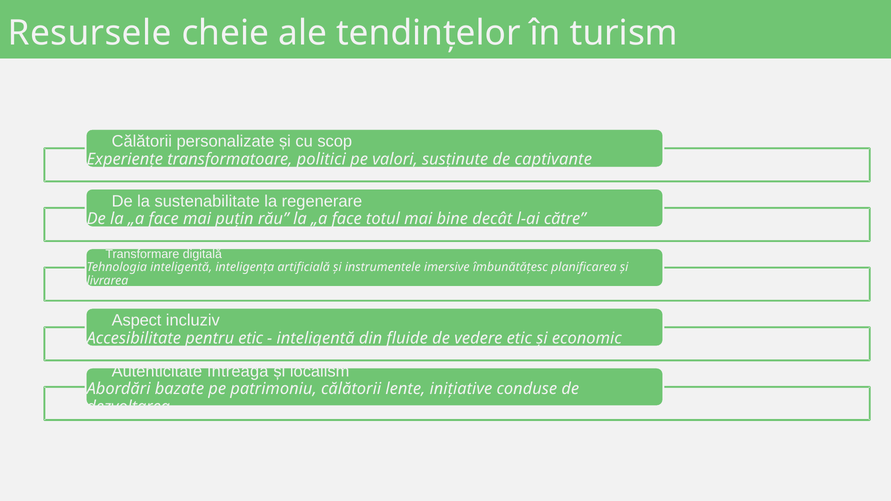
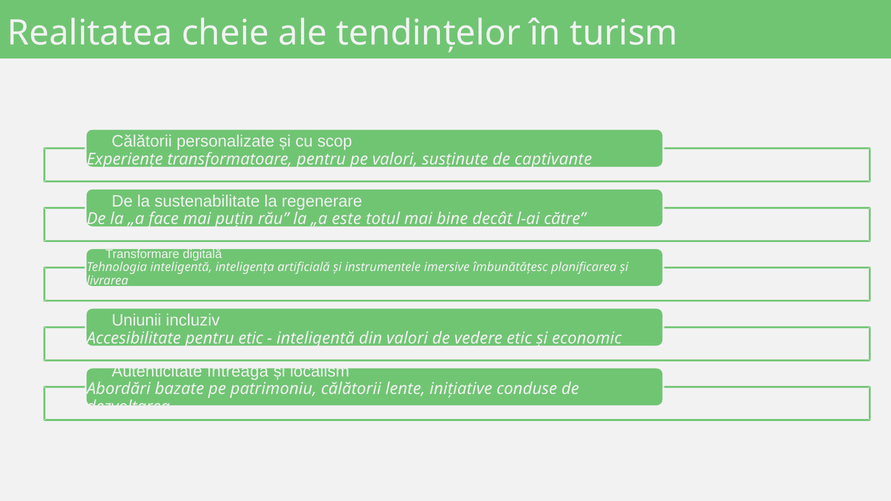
Resursele: Resursele -> Realitatea
transformatoare politici: politici -> pentru
rău la „a face: face -> este
Aspect: Aspect -> Uniunii
din fluide: fluide -> valori
